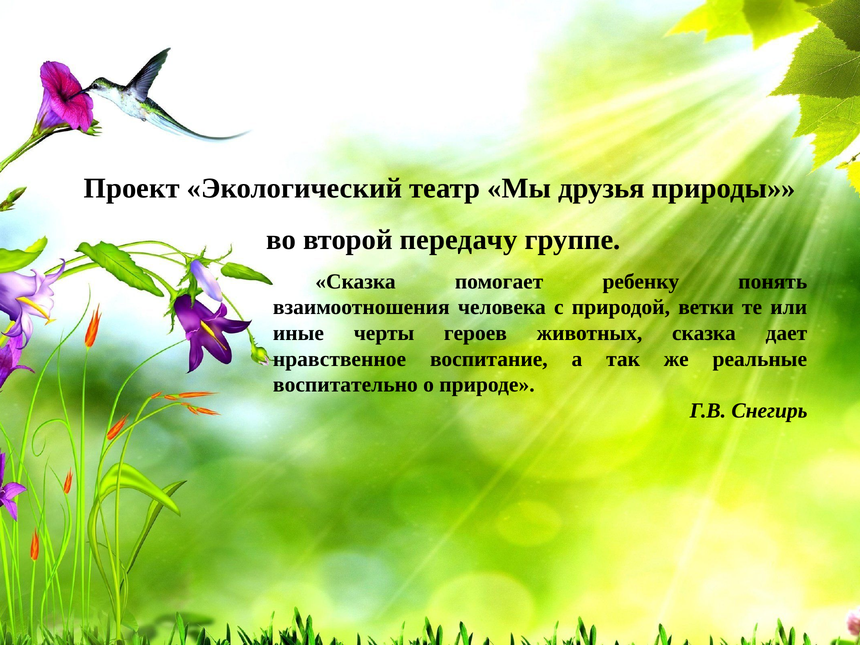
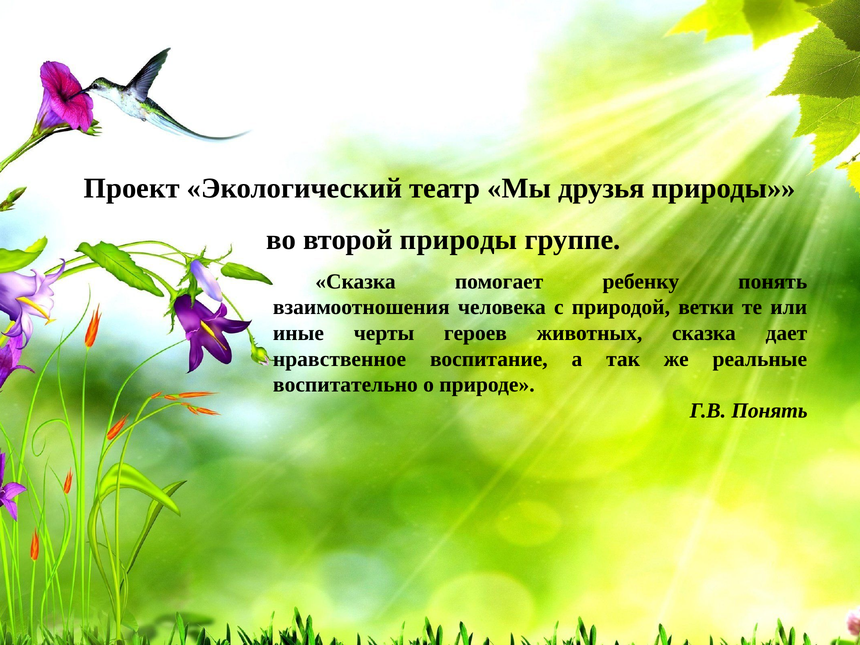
второй передачу: передачу -> природы
Г.В Снегирь: Снегирь -> Понять
